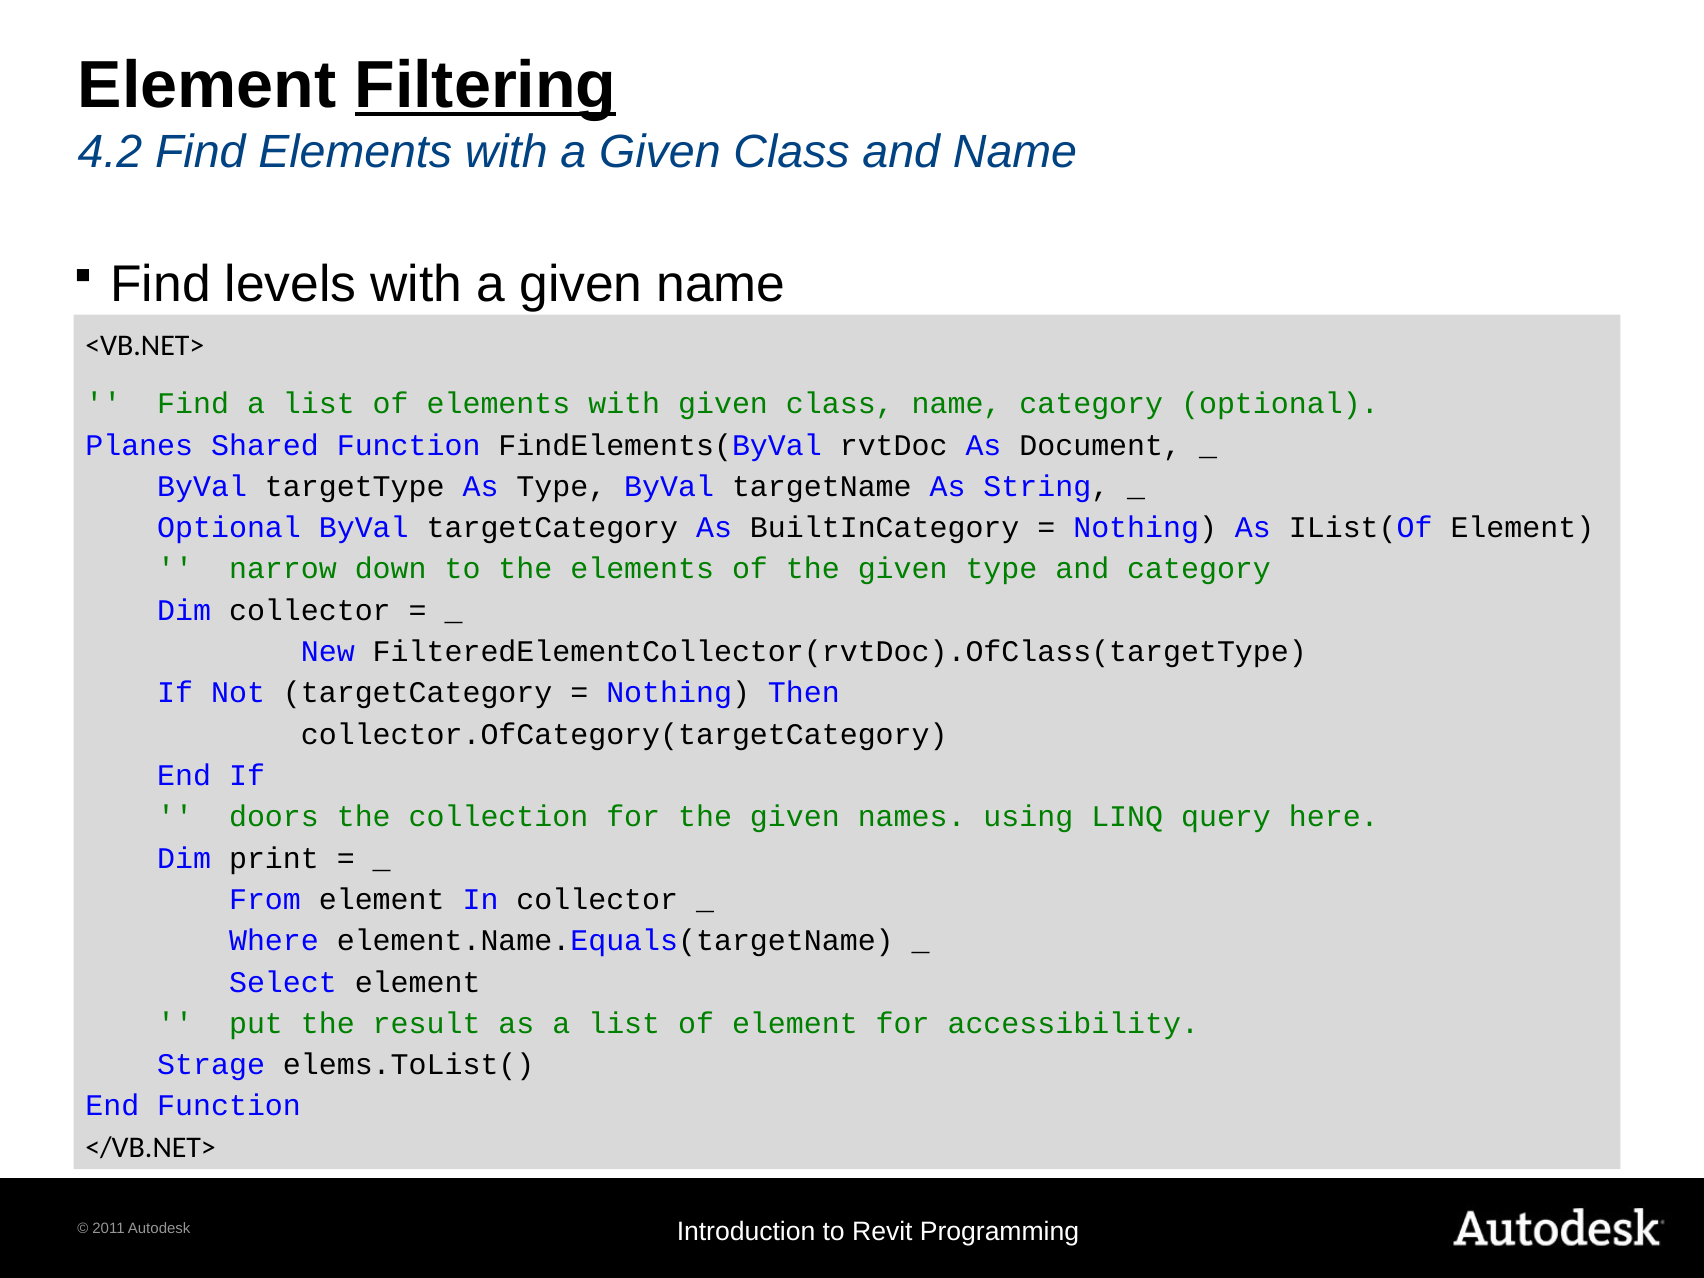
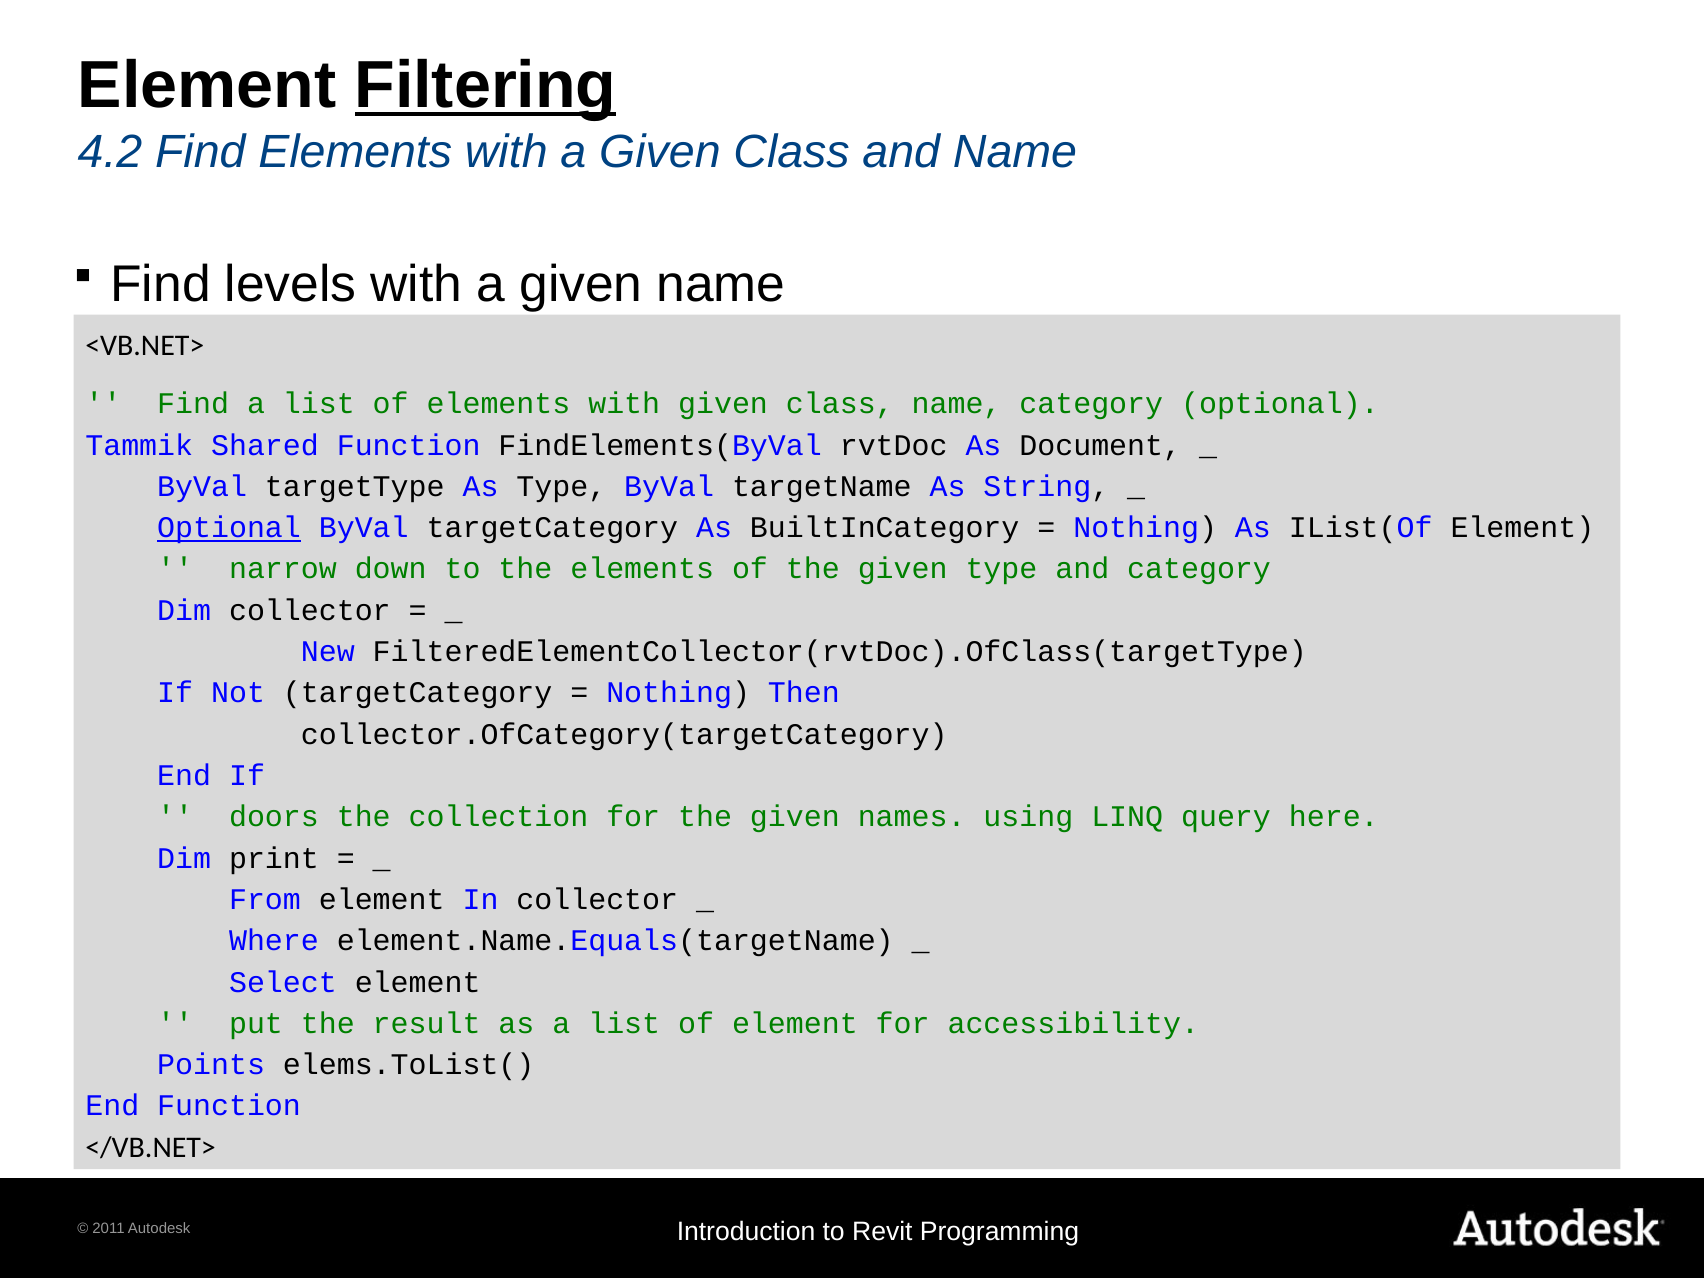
Planes: Planes -> Tammik
Optional at (229, 528) underline: none -> present
Strage: Strage -> Points
